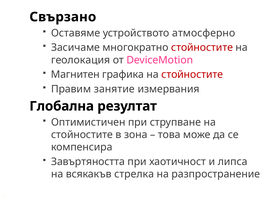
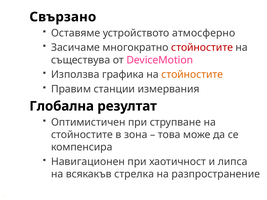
геолокация: геолокация -> съществува
Магнитен: Магнитен -> Използва
стойностите at (192, 75) colour: red -> orange
занятие: занятие -> станции
Завъртяността: Завъртяността -> Навигационен
